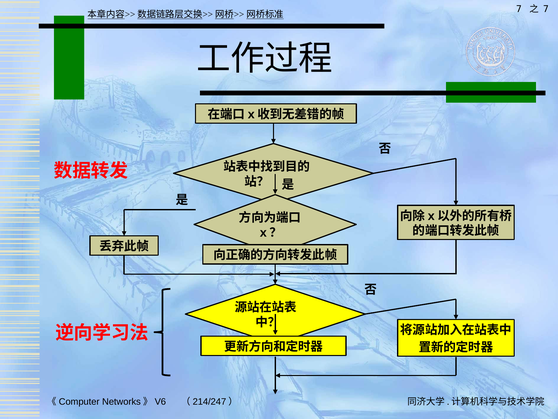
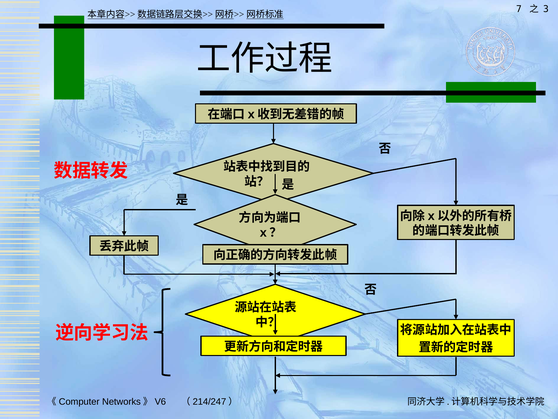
7 at (546, 9): 7 -> 3
